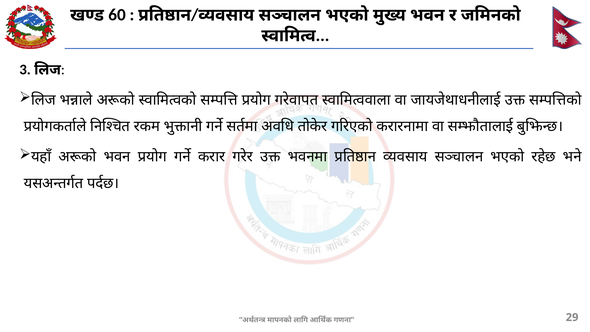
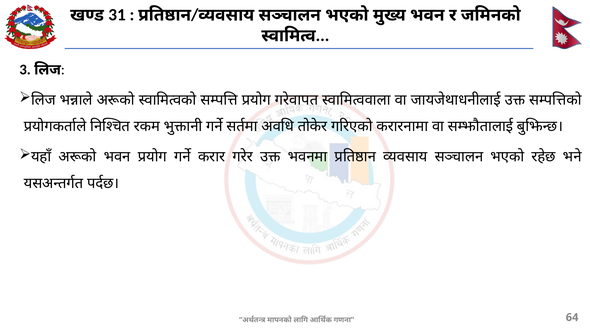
60: 60 -> 31
29: 29 -> 64
